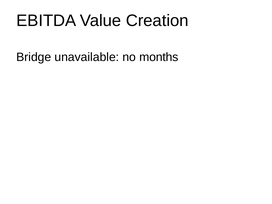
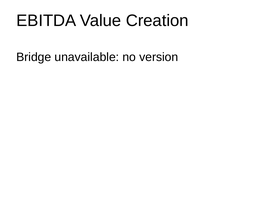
months: months -> version
